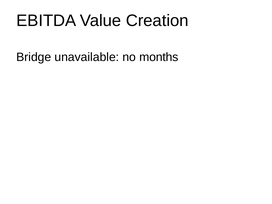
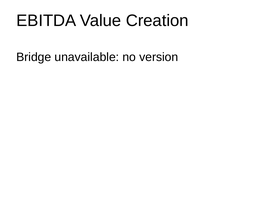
months: months -> version
